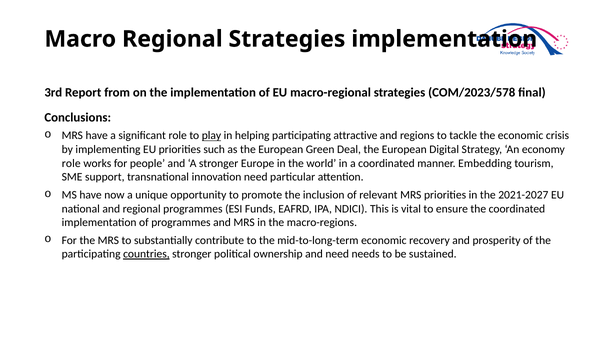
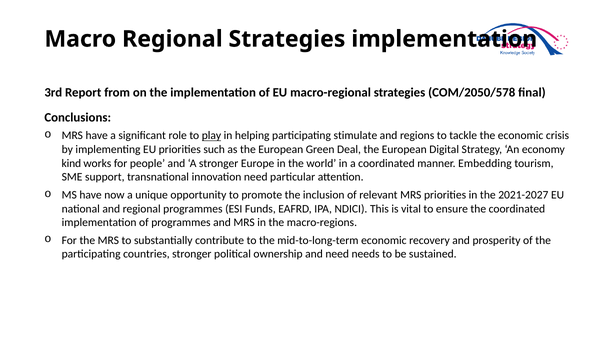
COM/2023/578: COM/2023/578 -> COM/2050/578
attractive: attractive -> stimulate
role at (71, 163): role -> kind
countries underline: present -> none
